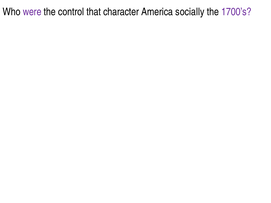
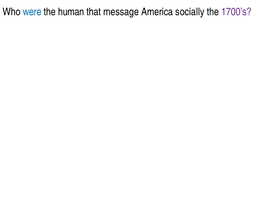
were colour: purple -> blue
control: control -> human
character: character -> message
